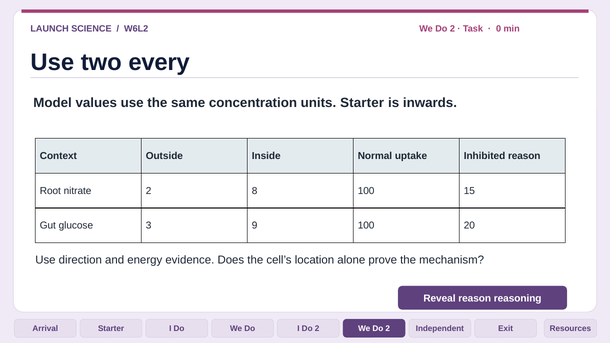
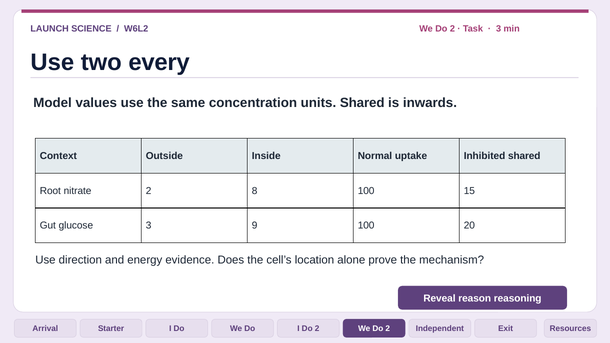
0 at (499, 29): 0 -> 3
units Starter: Starter -> Shared
Inhibited reason: reason -> shared
